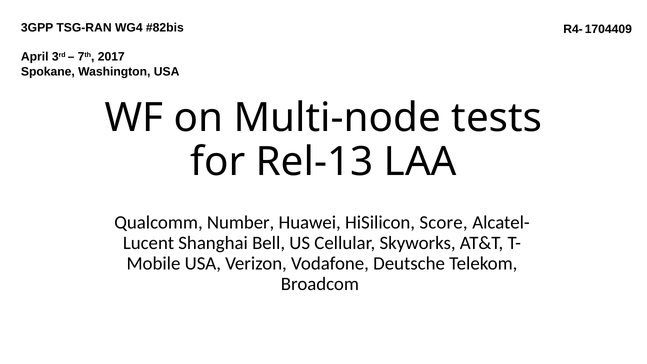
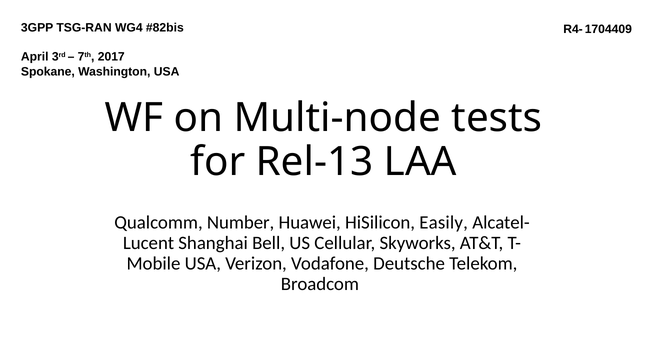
Score: Score -> Easily
